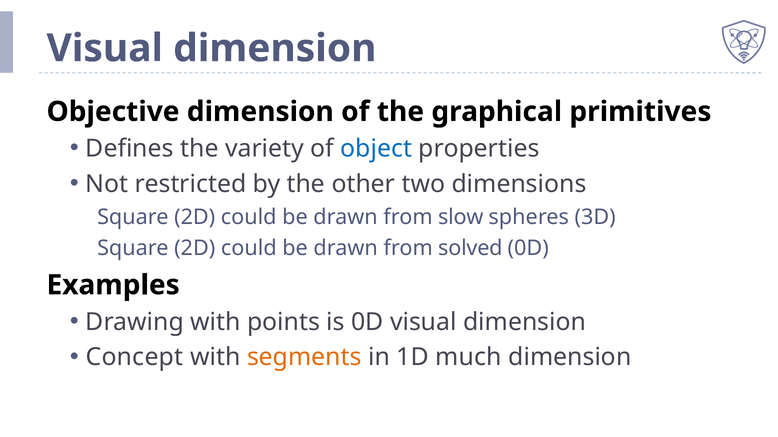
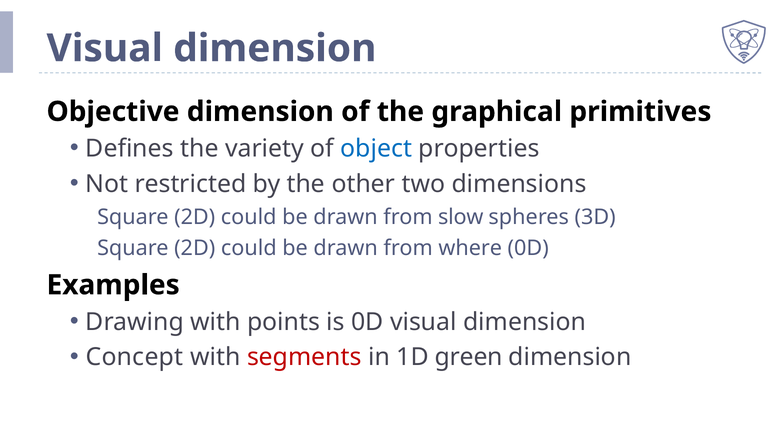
solved: solved -> where
segments colour: orange -> red
much: much -> green
